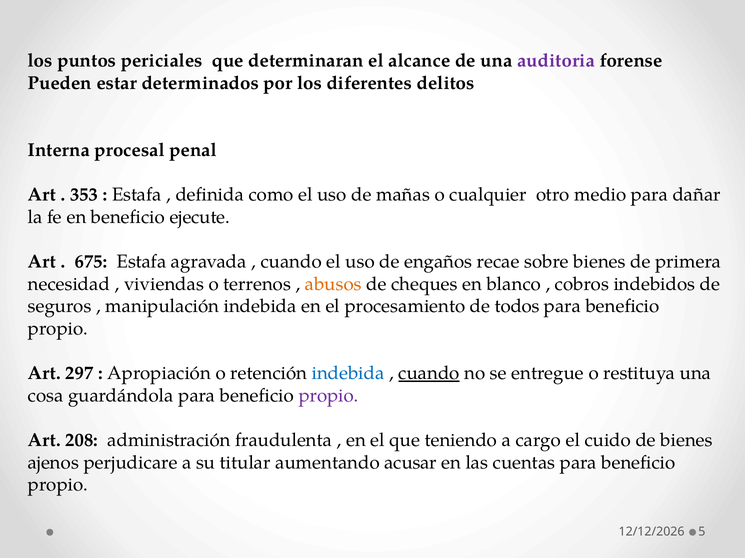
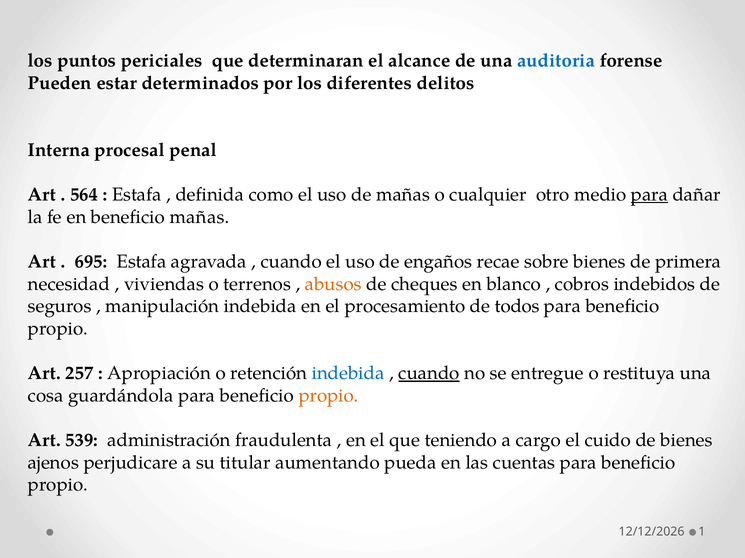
auditoria colour: purple -> blue
353: 353 -> 564
para at (649, 195) underline: none -> present
beneficio ejecute: ejecute -> mañas
675: 675 -> 695
297: 297 -> 257
propio at (329, 396) colour: purple -> orange
208: 208 -> 539
acusar: acusar -> pueda
5: 5 -> 1
